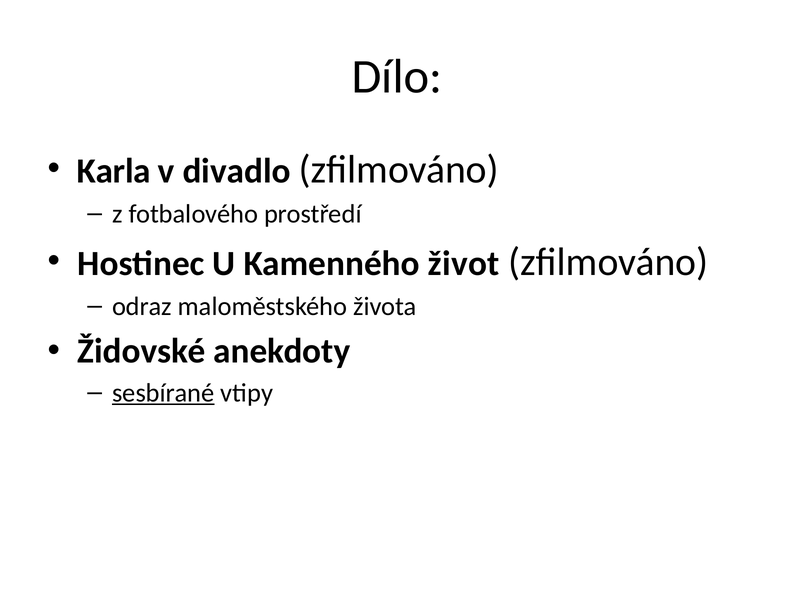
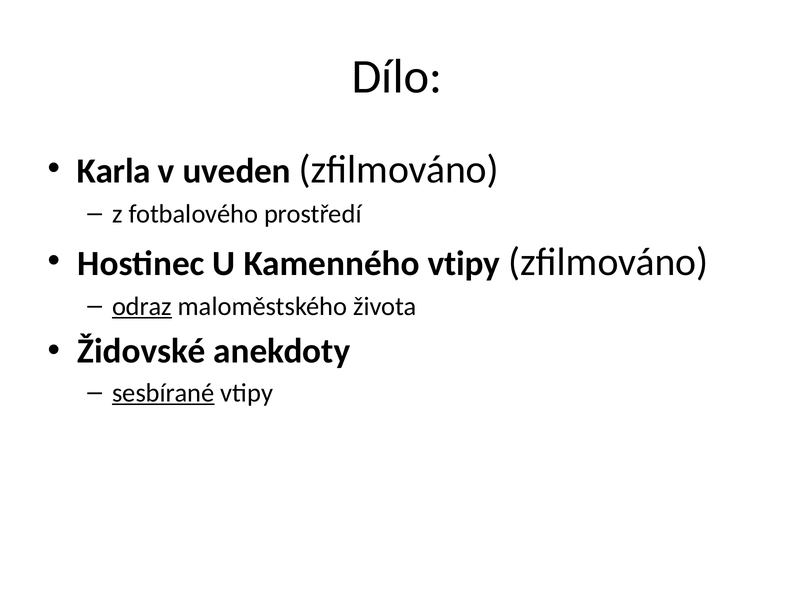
divadlo: divadlo -> uveden
Kamenného život: život -> vtipy
odraz underline: none -> present
